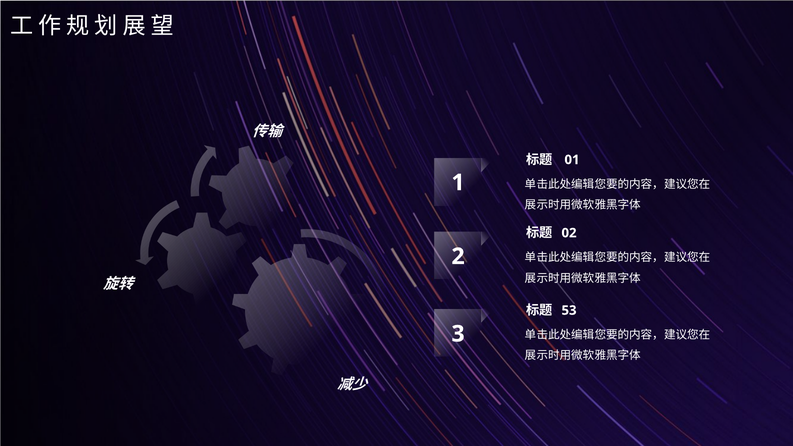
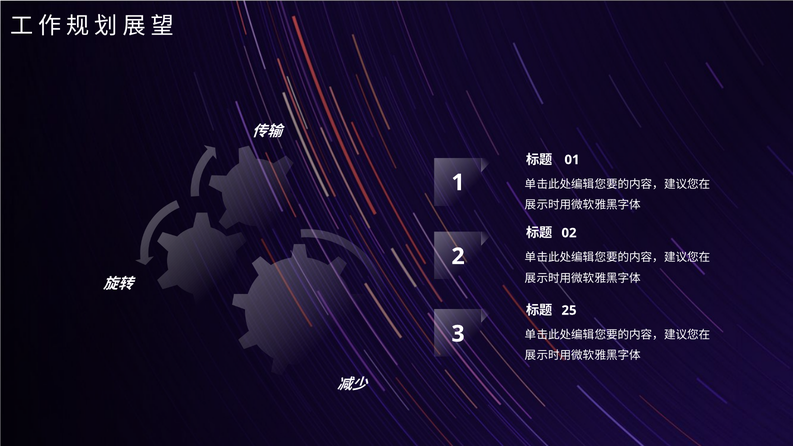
53: 53 -> 25
